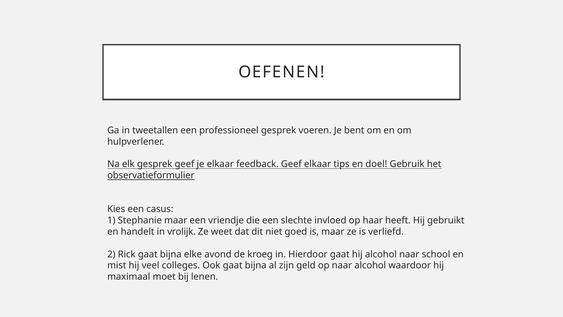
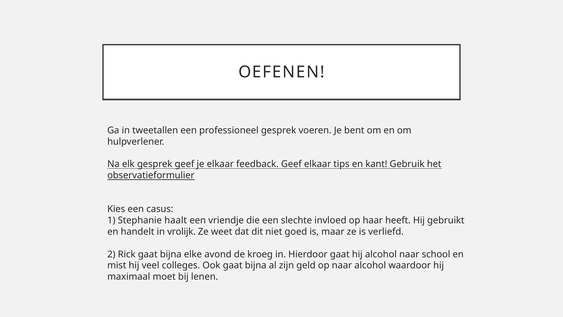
doel: doel -> kant
Stephanie maar: maar -> haalt
